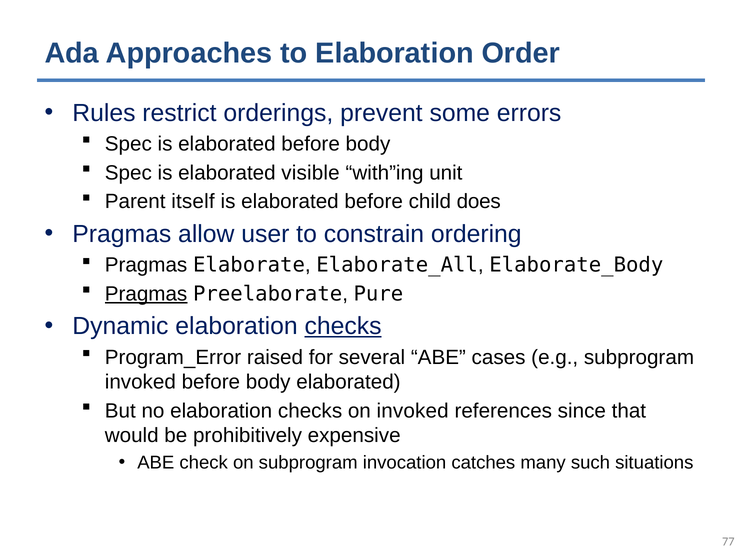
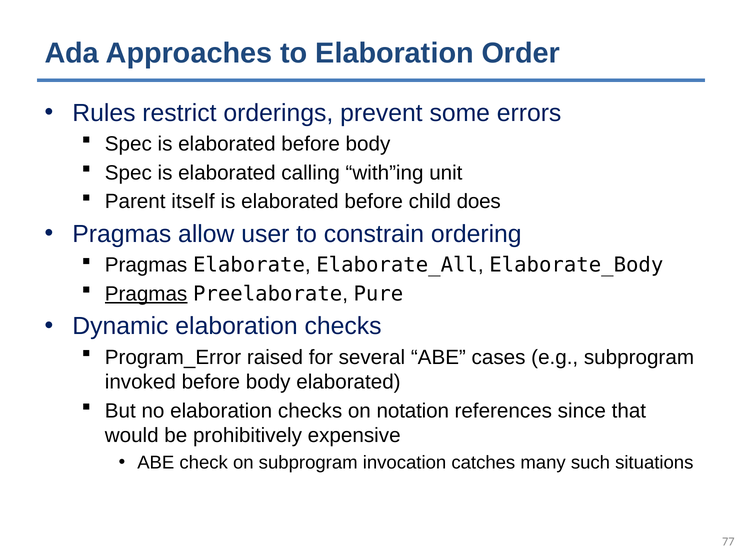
visible: visible -> calling
checks at (343, 327) underline: present -> none
on invoked: invoked -> notation
